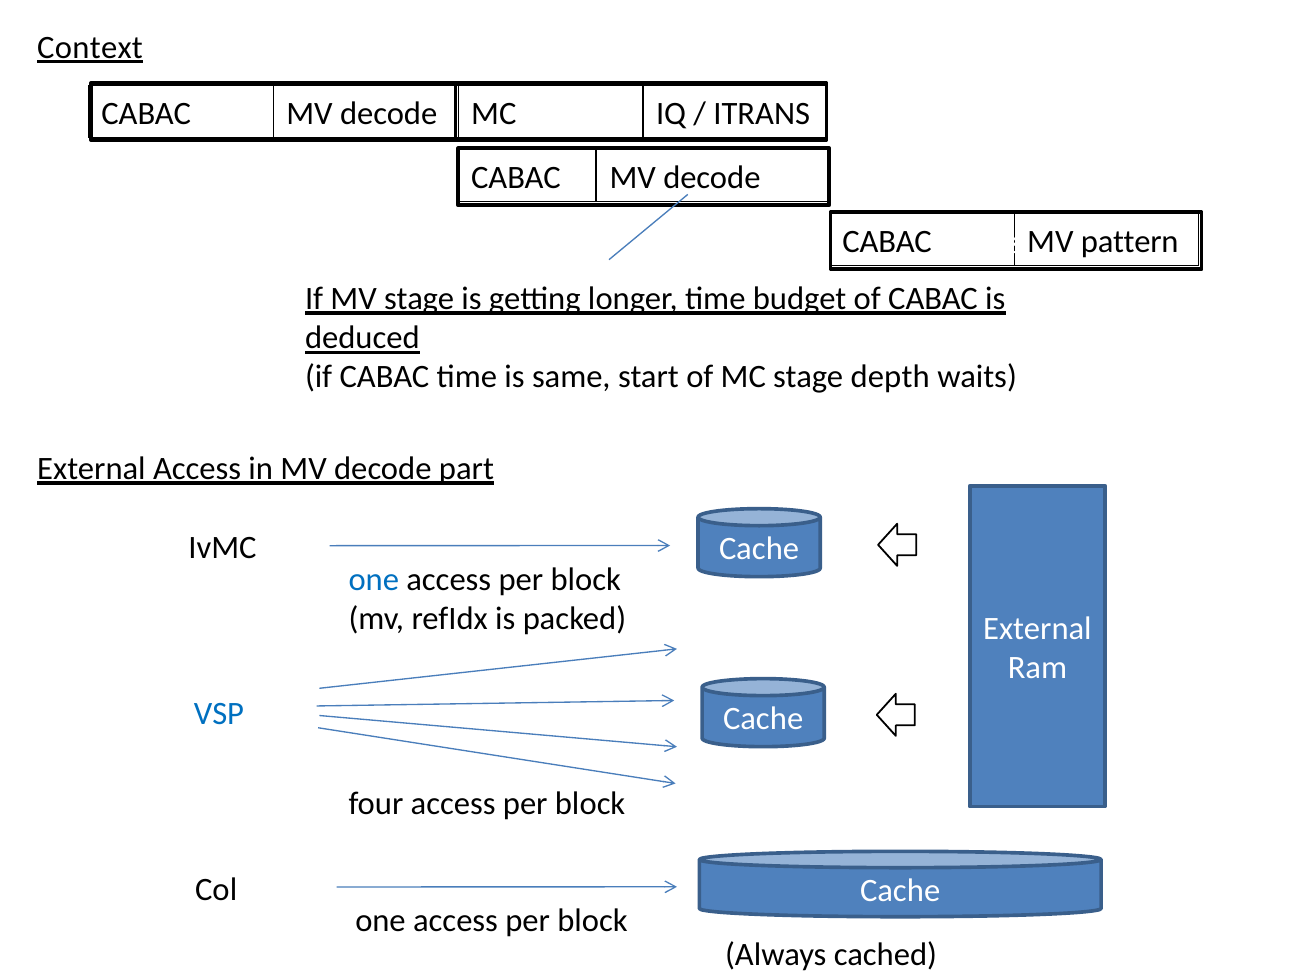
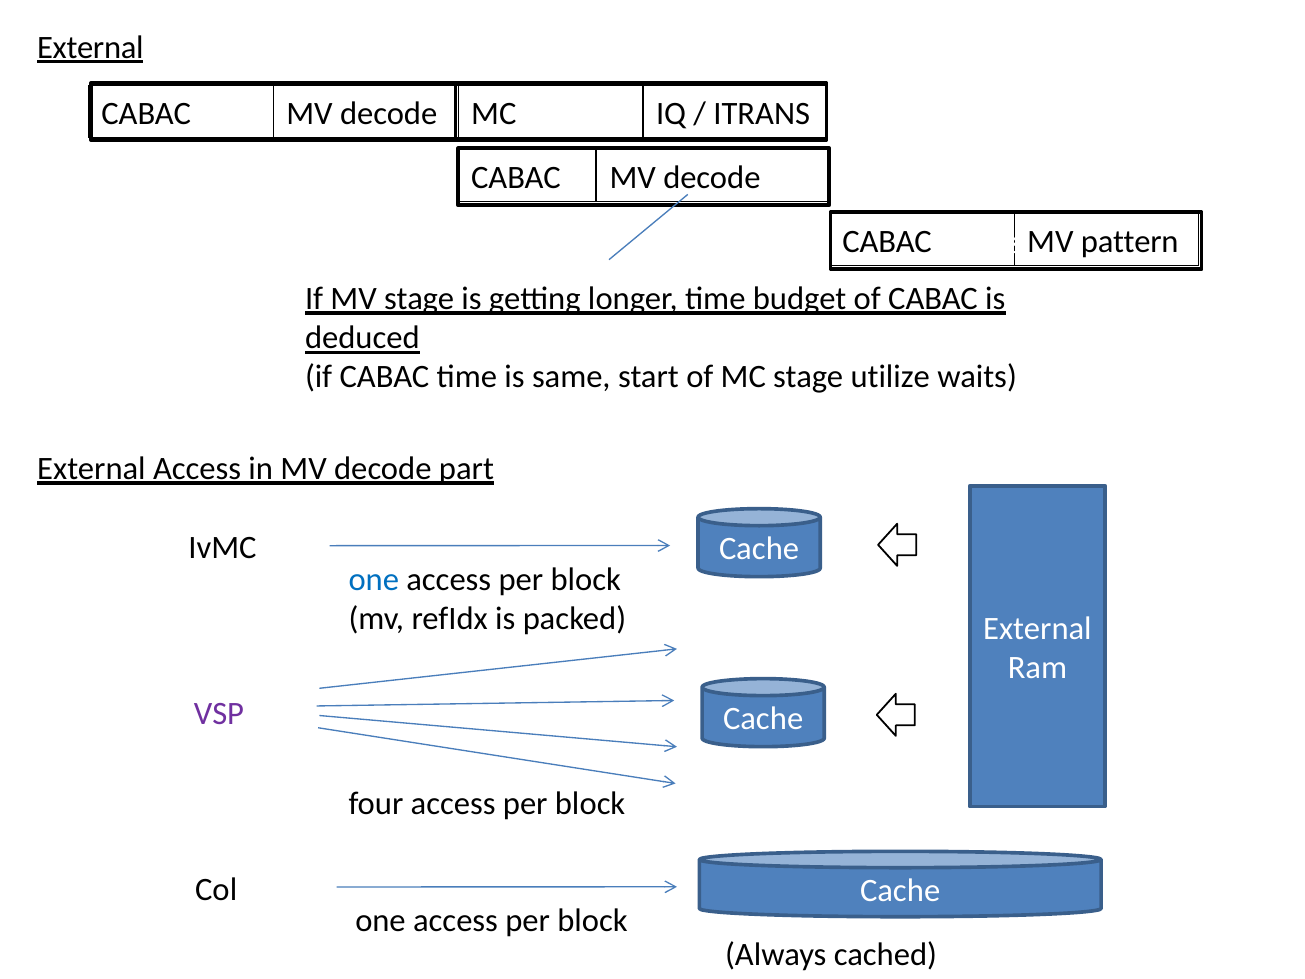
Context at (90, 47): Context -> External
depth: depth -> utilize
VSP colour: blue -> purple
